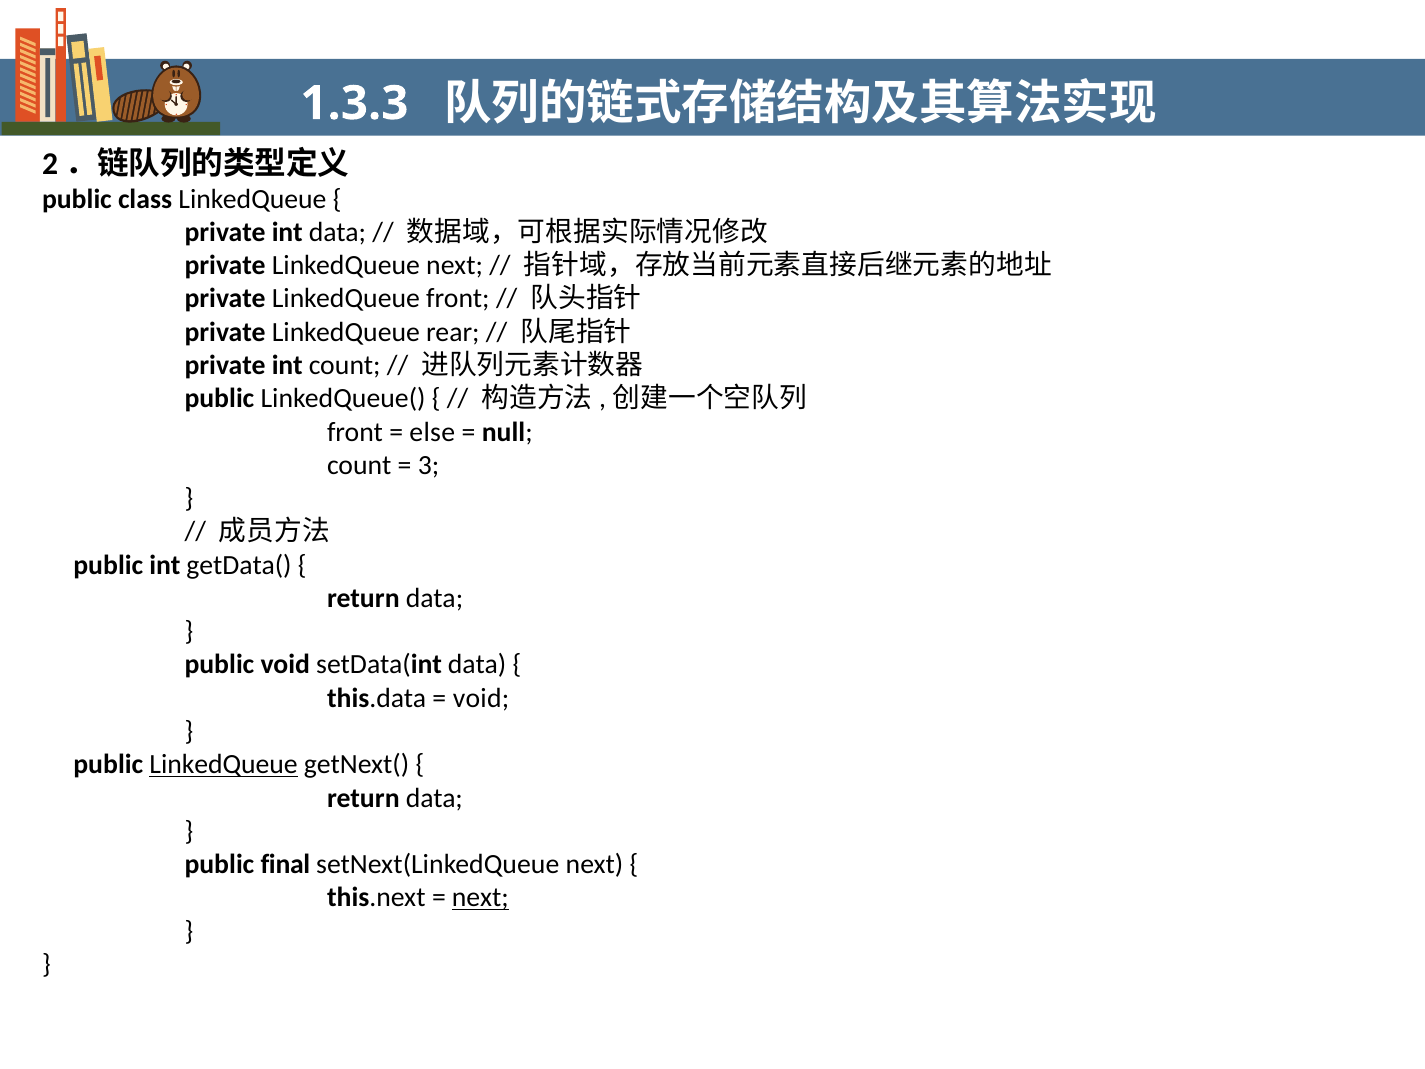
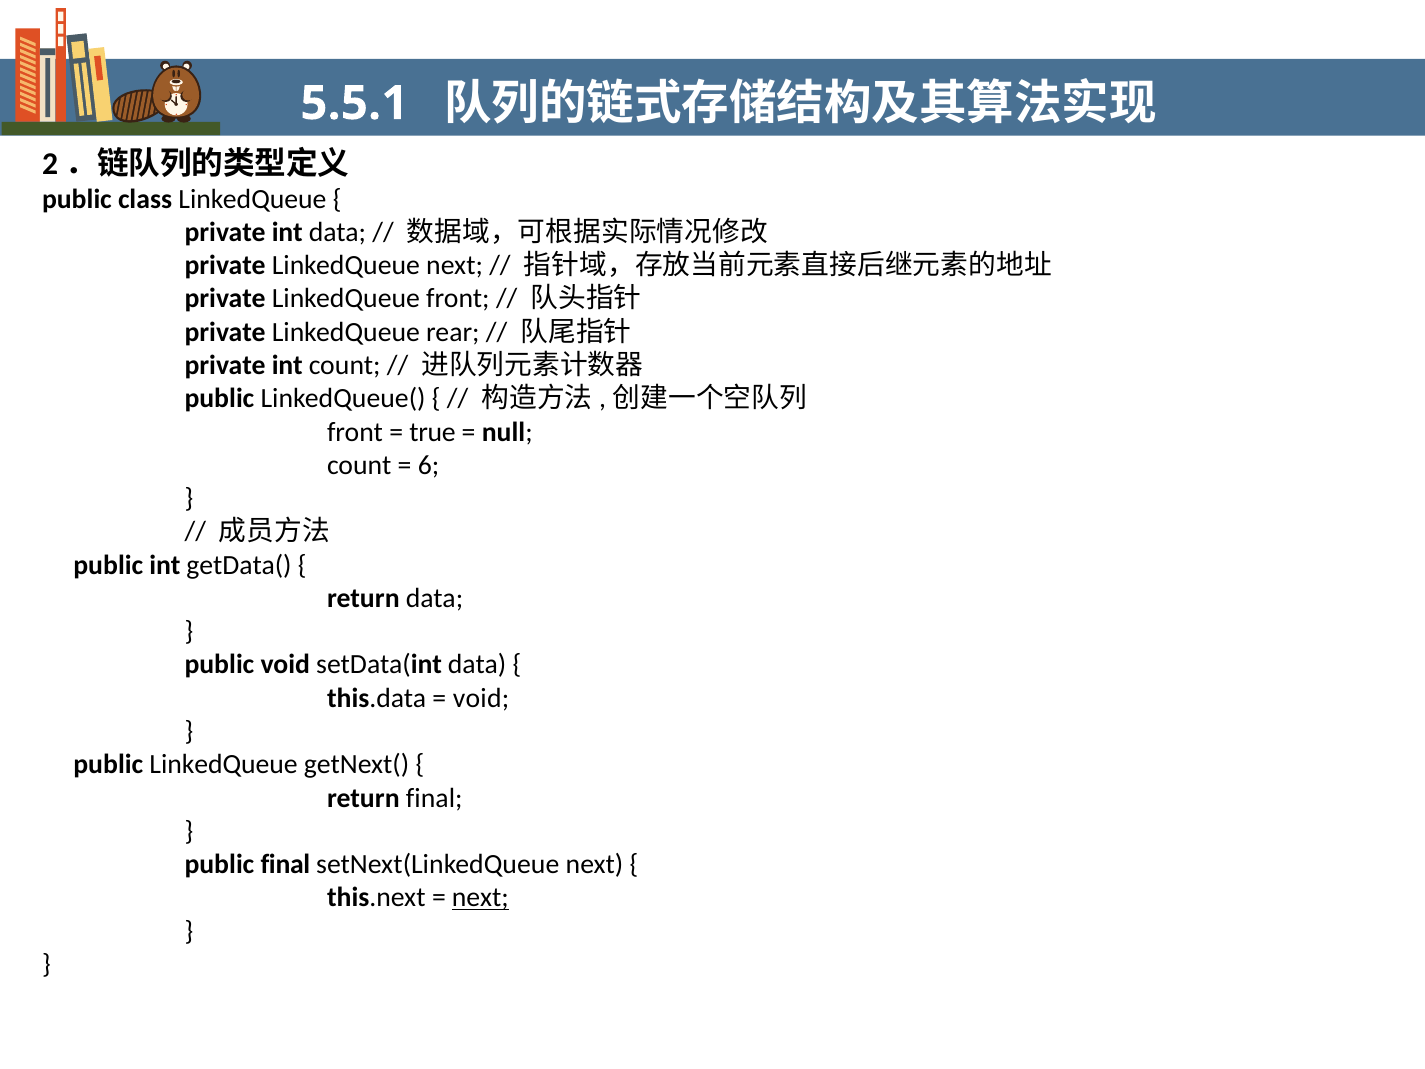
1.3.3: 1.3.3 -> 5.5.1
else: else -> true
3: 3 -> 6
LinkedQueue at (224, 764) underline: present -> none
data at (434, 798): data -> final
